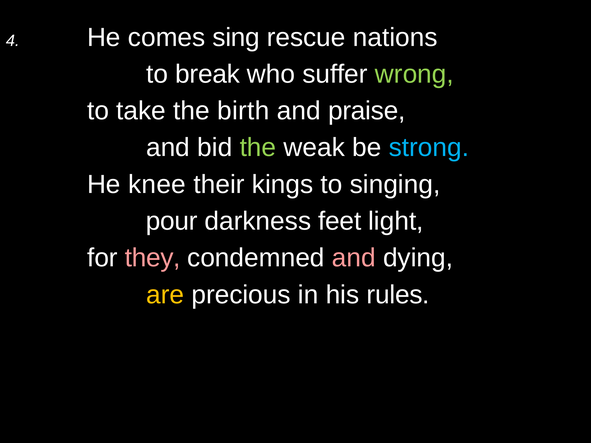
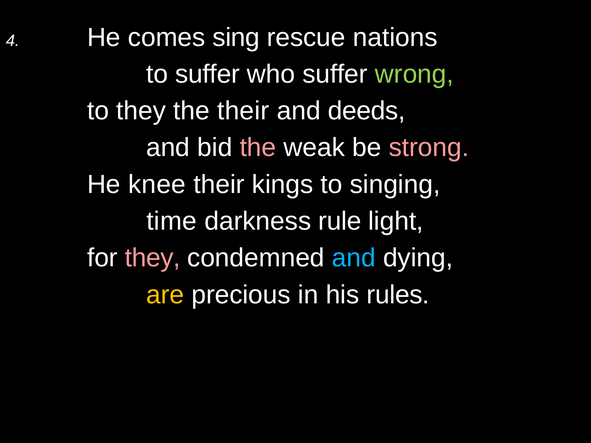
to break: break -> suffer
to take: take -> they
the birth: birth -> their
praise: praise -> deeds
the at (258, 148) colour: light green -> pink
strong colour: light blue -> pink
pour: pour -> time
feet: feet -> rule
and at (354, 258) colour: pink -> light blue
